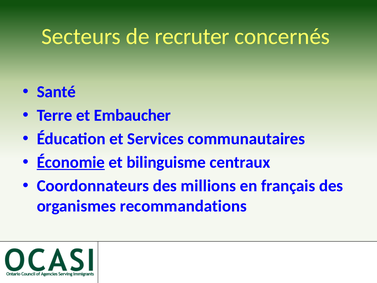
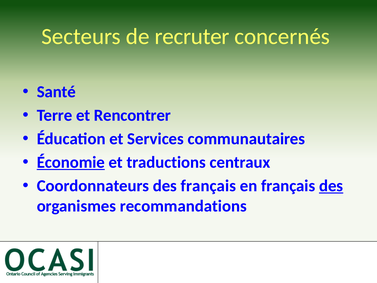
Embaucher: Embaucher -> Rencontrer
bilinguisme: bilinguisme -> traductions
des millions: millions -> français
des at (331, 186) underline: none -> present
